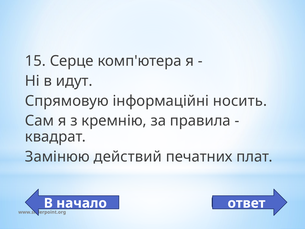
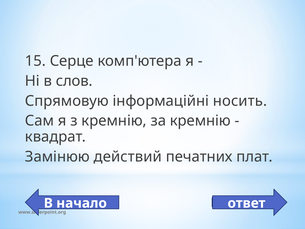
идут: идут -> слов
за правила: правила -> кремнію
